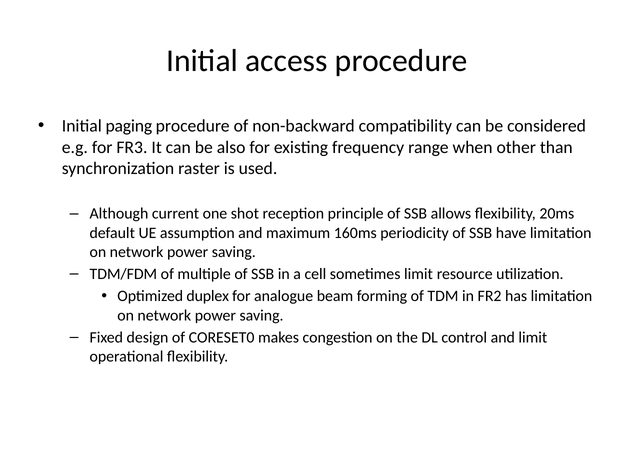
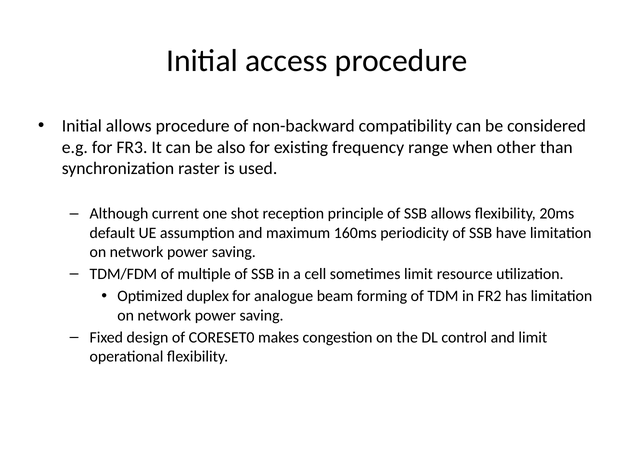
Initial paging: paging -> allows
